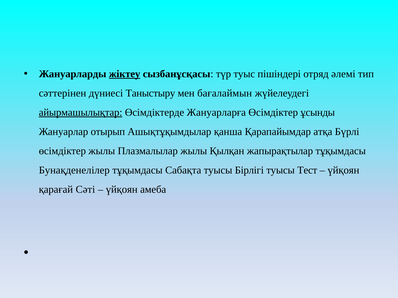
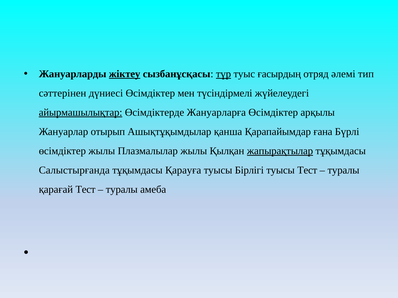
түр underline: none -> present
пішіндері: пішіндері -> ғасырдың
дүниесі Таныстыру: Таныстыру -> Өсімдіктер
бағалаймын: бағалаймын -> түсіндірмелі
ұсынды: ұсынды -> арқылы
атқа: атқа -> ғана
жапырақтылар underline: none -> present
Бунақденелілер: Бунақденелілер -> Салыстырғанда
Сабақта: Сабақта -> Қарауға
үйқоян at (343, 170): үйқоян -> туралы
қарағай Сәті: Сәті -> Тест
үйқоян at (122, 190): үйқоян -> туралы
